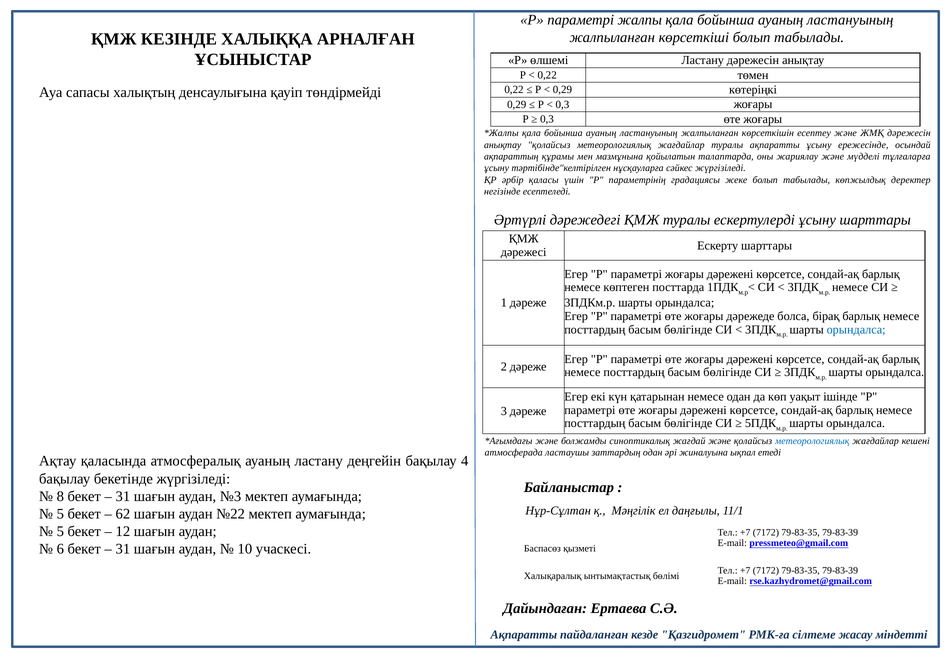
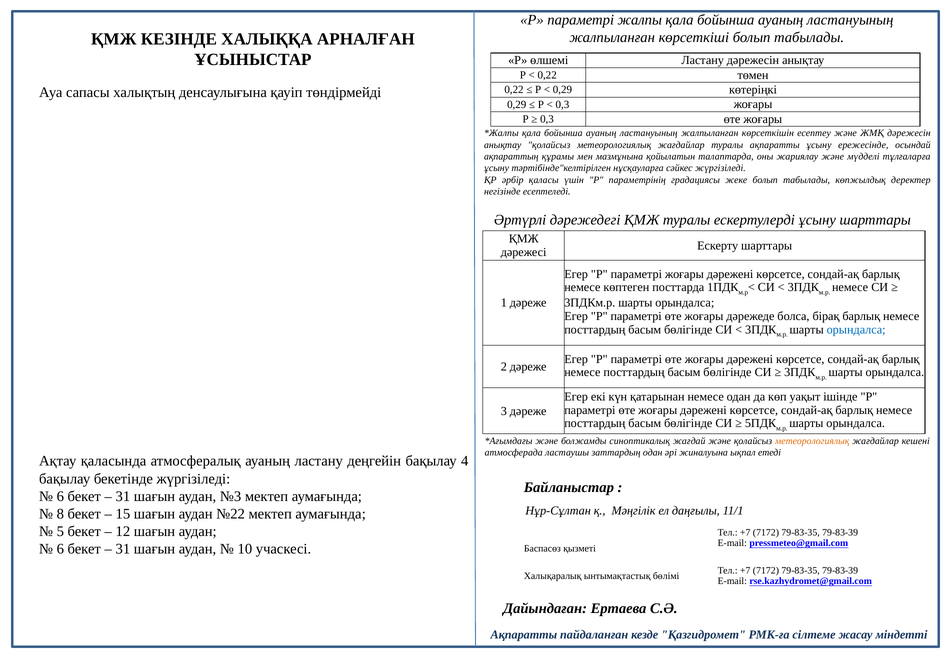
метеорологиялық at (812, 441) colour: blue -> orange
8 at (60, 497): 8 -> 6
5 at (60, 514): 5 -> 8
62: 62 -> 15
